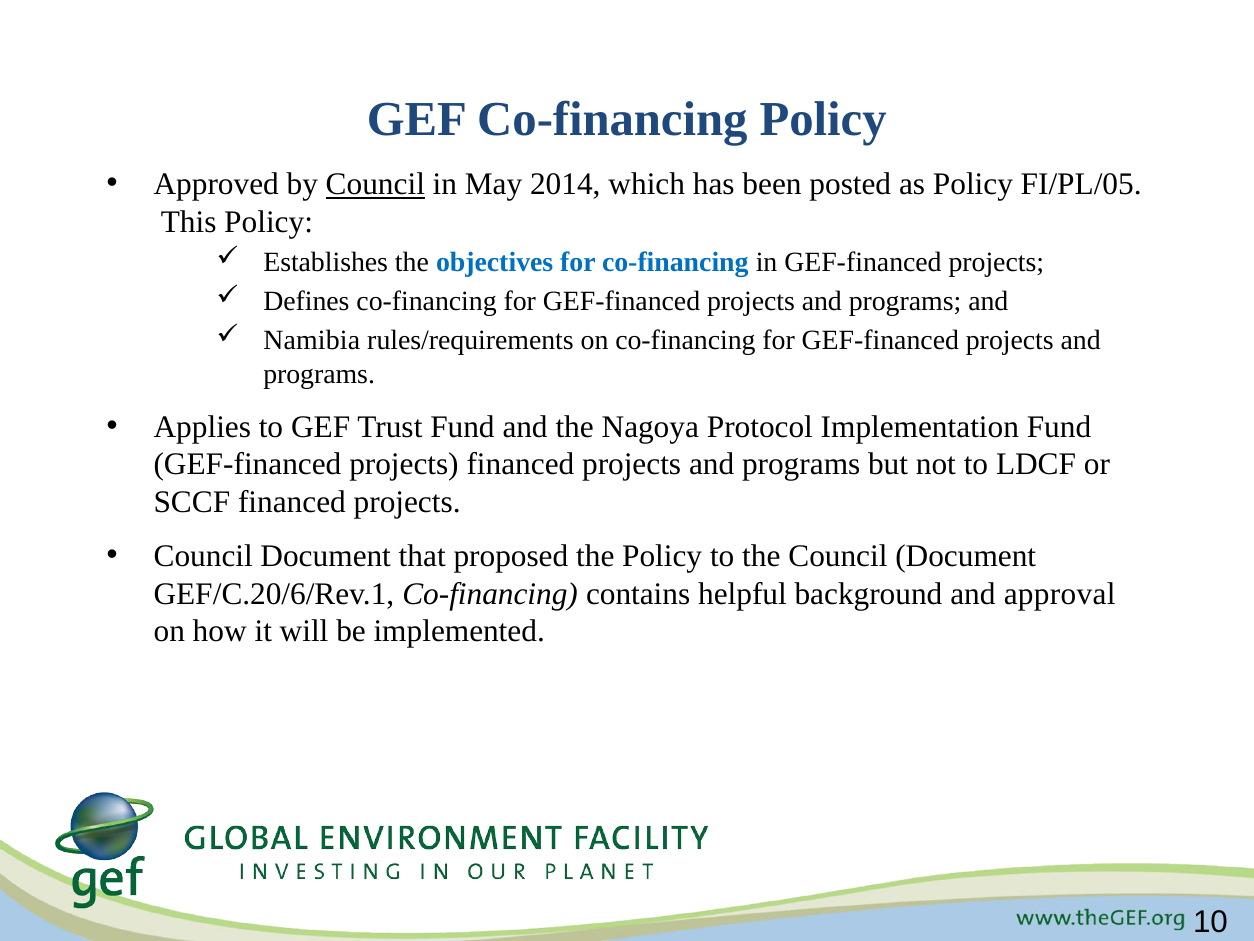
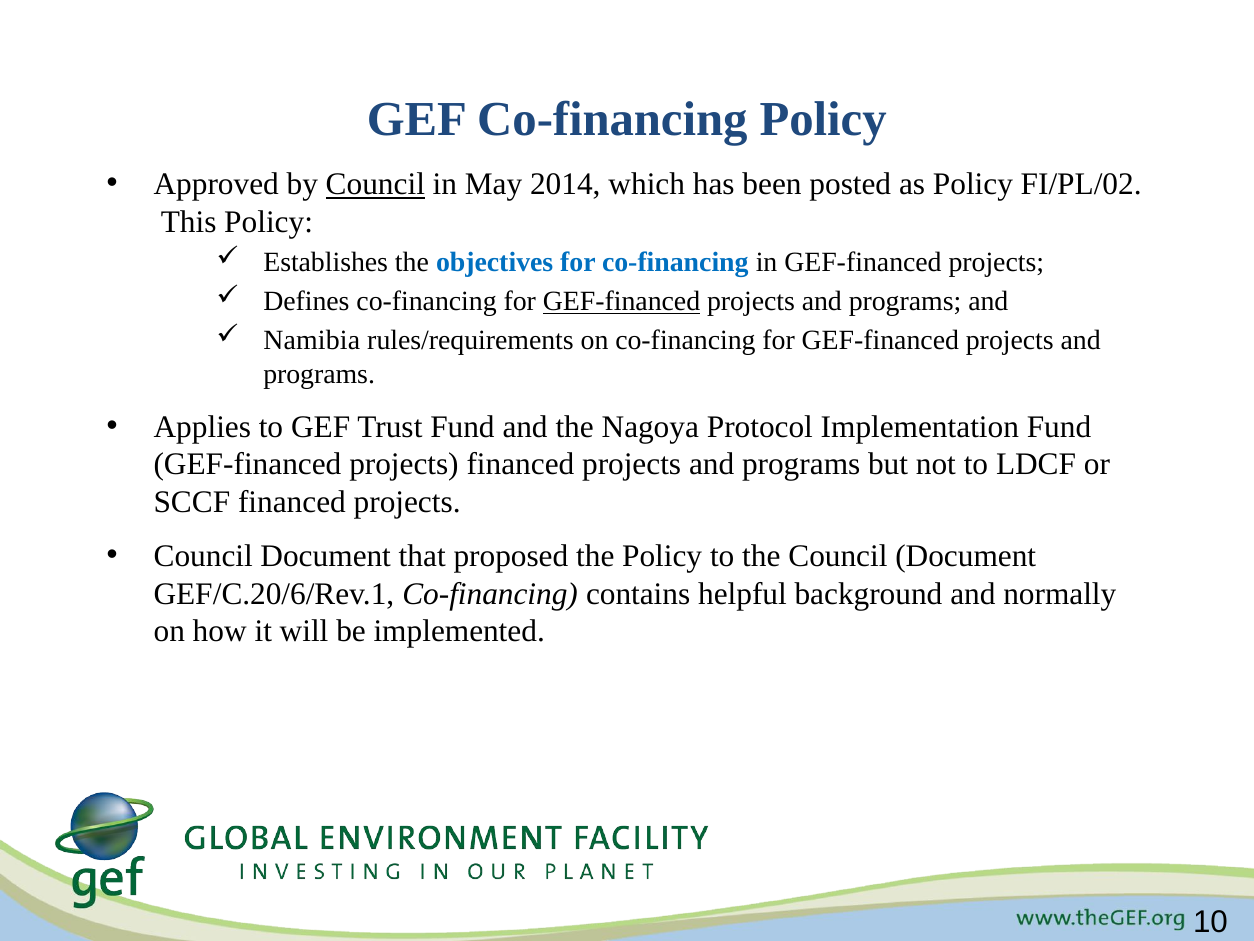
FI/PL/05: FI/PL/05 -> FI/PL/02
GEF-financed at (622, 301) underline: none -> present
approval: approval -> normally
